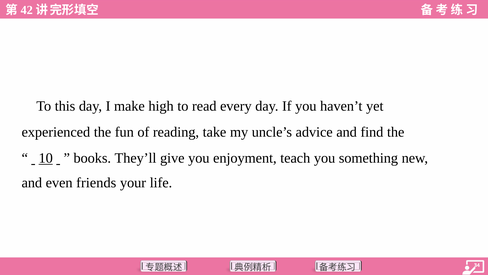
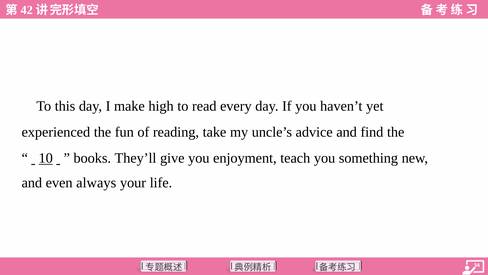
friends: friends -> always
